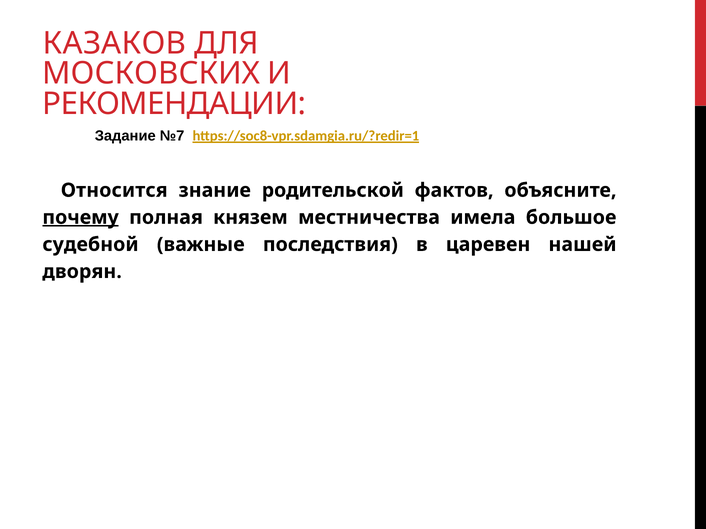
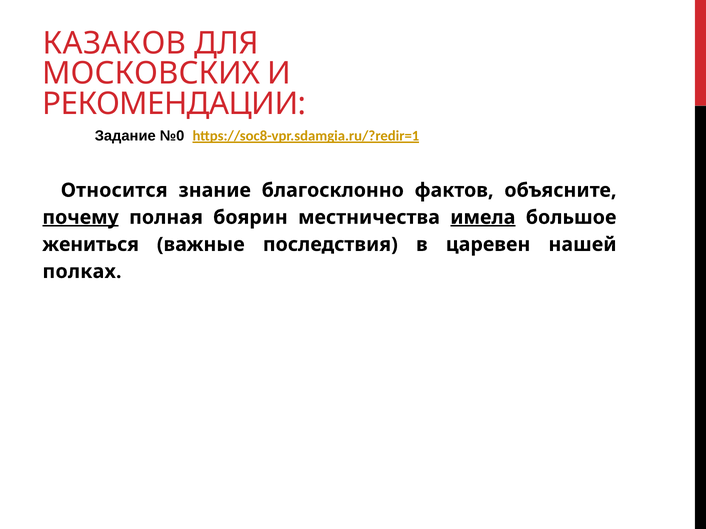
№7: №7 -> №0
родительской: родительской -> благосклонно
князем: князем -> боярин
имела underline: none -> present
судебной: судебной -> жениться
дворян: дворян -> полках
